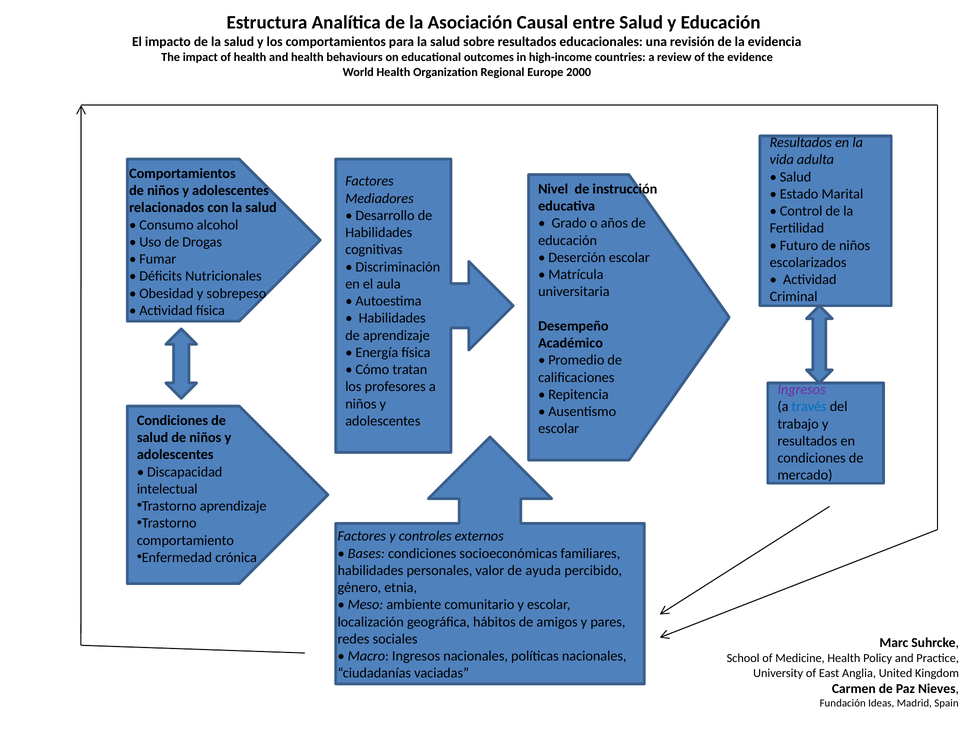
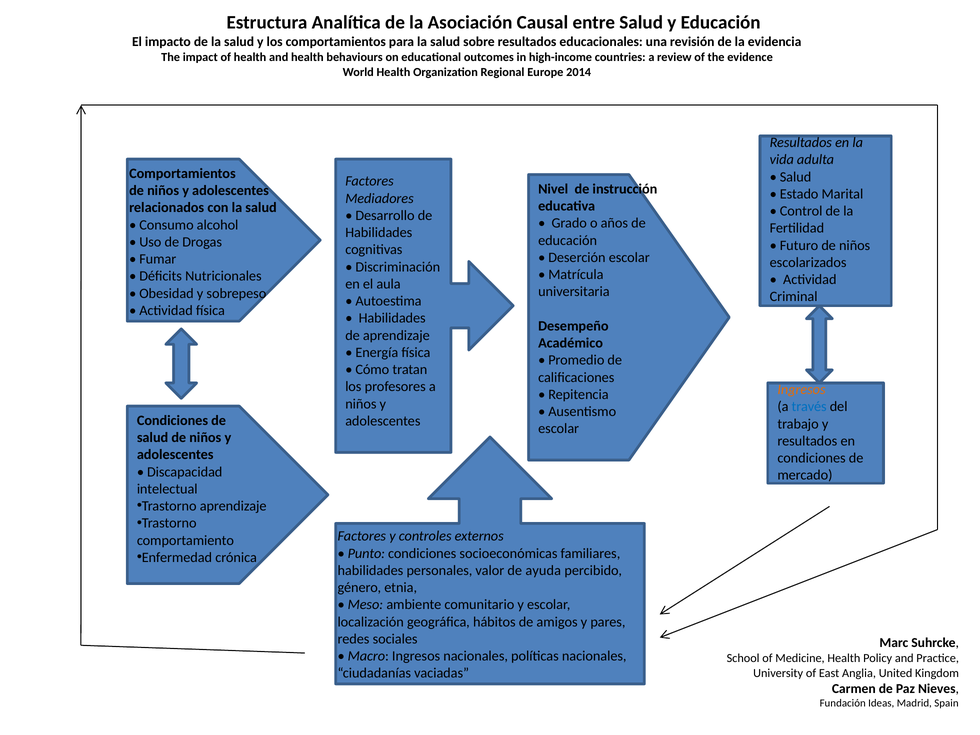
2000: 2000 -> 2014
Ingresos at (802, 390) colour: purple -> orange
Bases: Bases -> Punto
